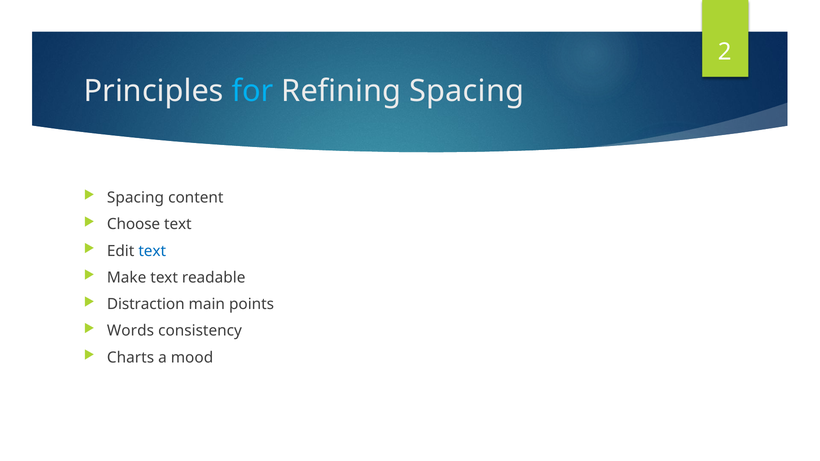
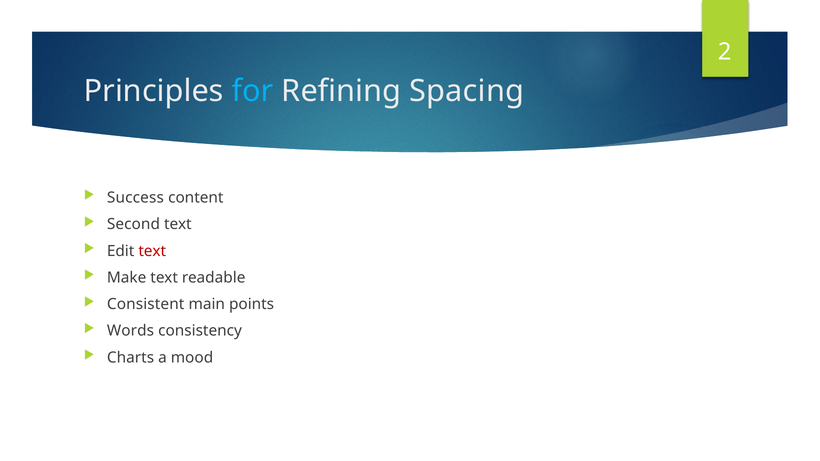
Spacing at (135, 198): Spacing -> Success
Choose: Choose -> Second
text at (152, 251) colour: blue -> red
Distraction: Distraction -> Consistent
